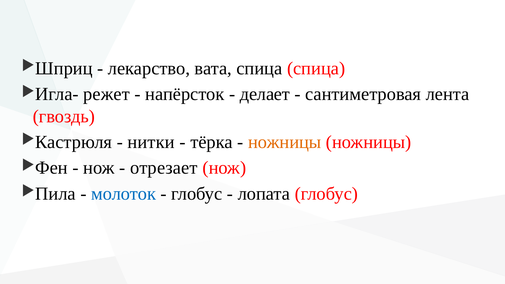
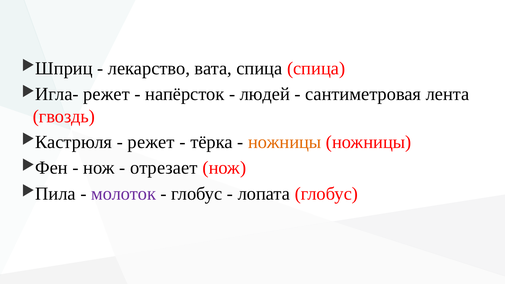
делает: делает -> людей
нитки at (151, 142): нитки -> режет
молоток colour: blue -> purple
